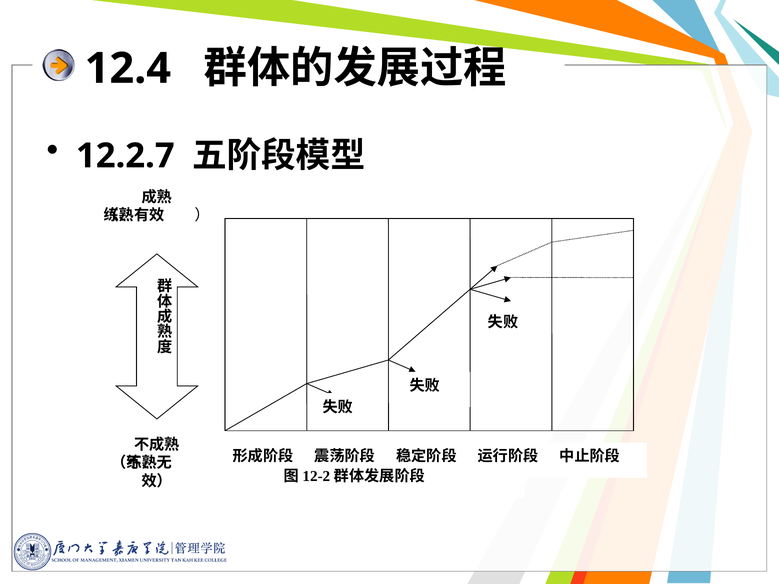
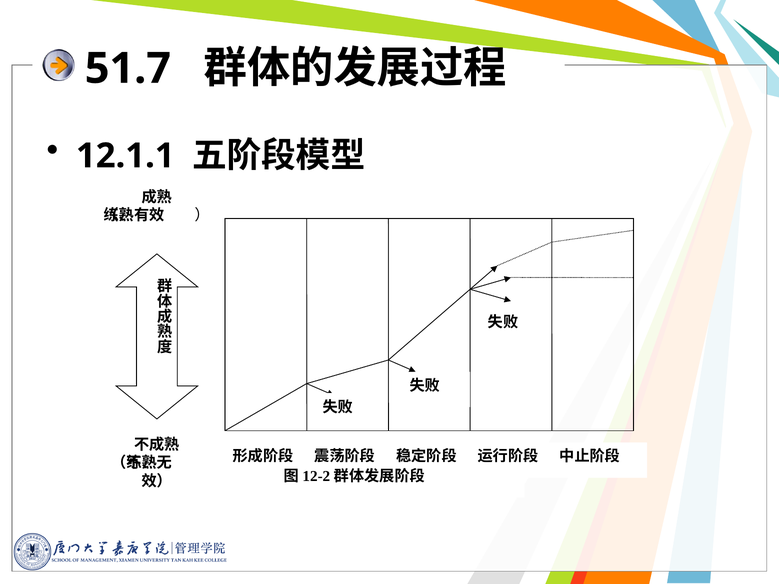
12.4: 12.4 -> 51.7
12.2.7: 12.2.7 -> 12.1.1
